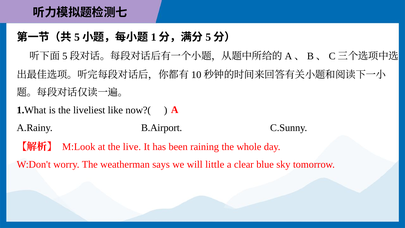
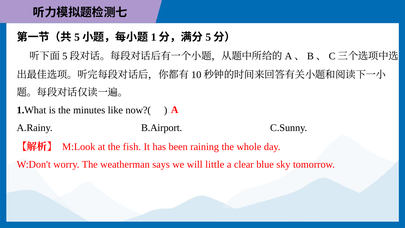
liveliest: liveliest -> minutes
live: live -> fish
